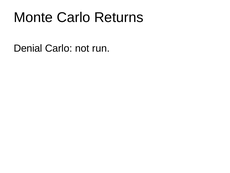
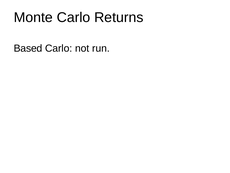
Denial: Denial -> Based
